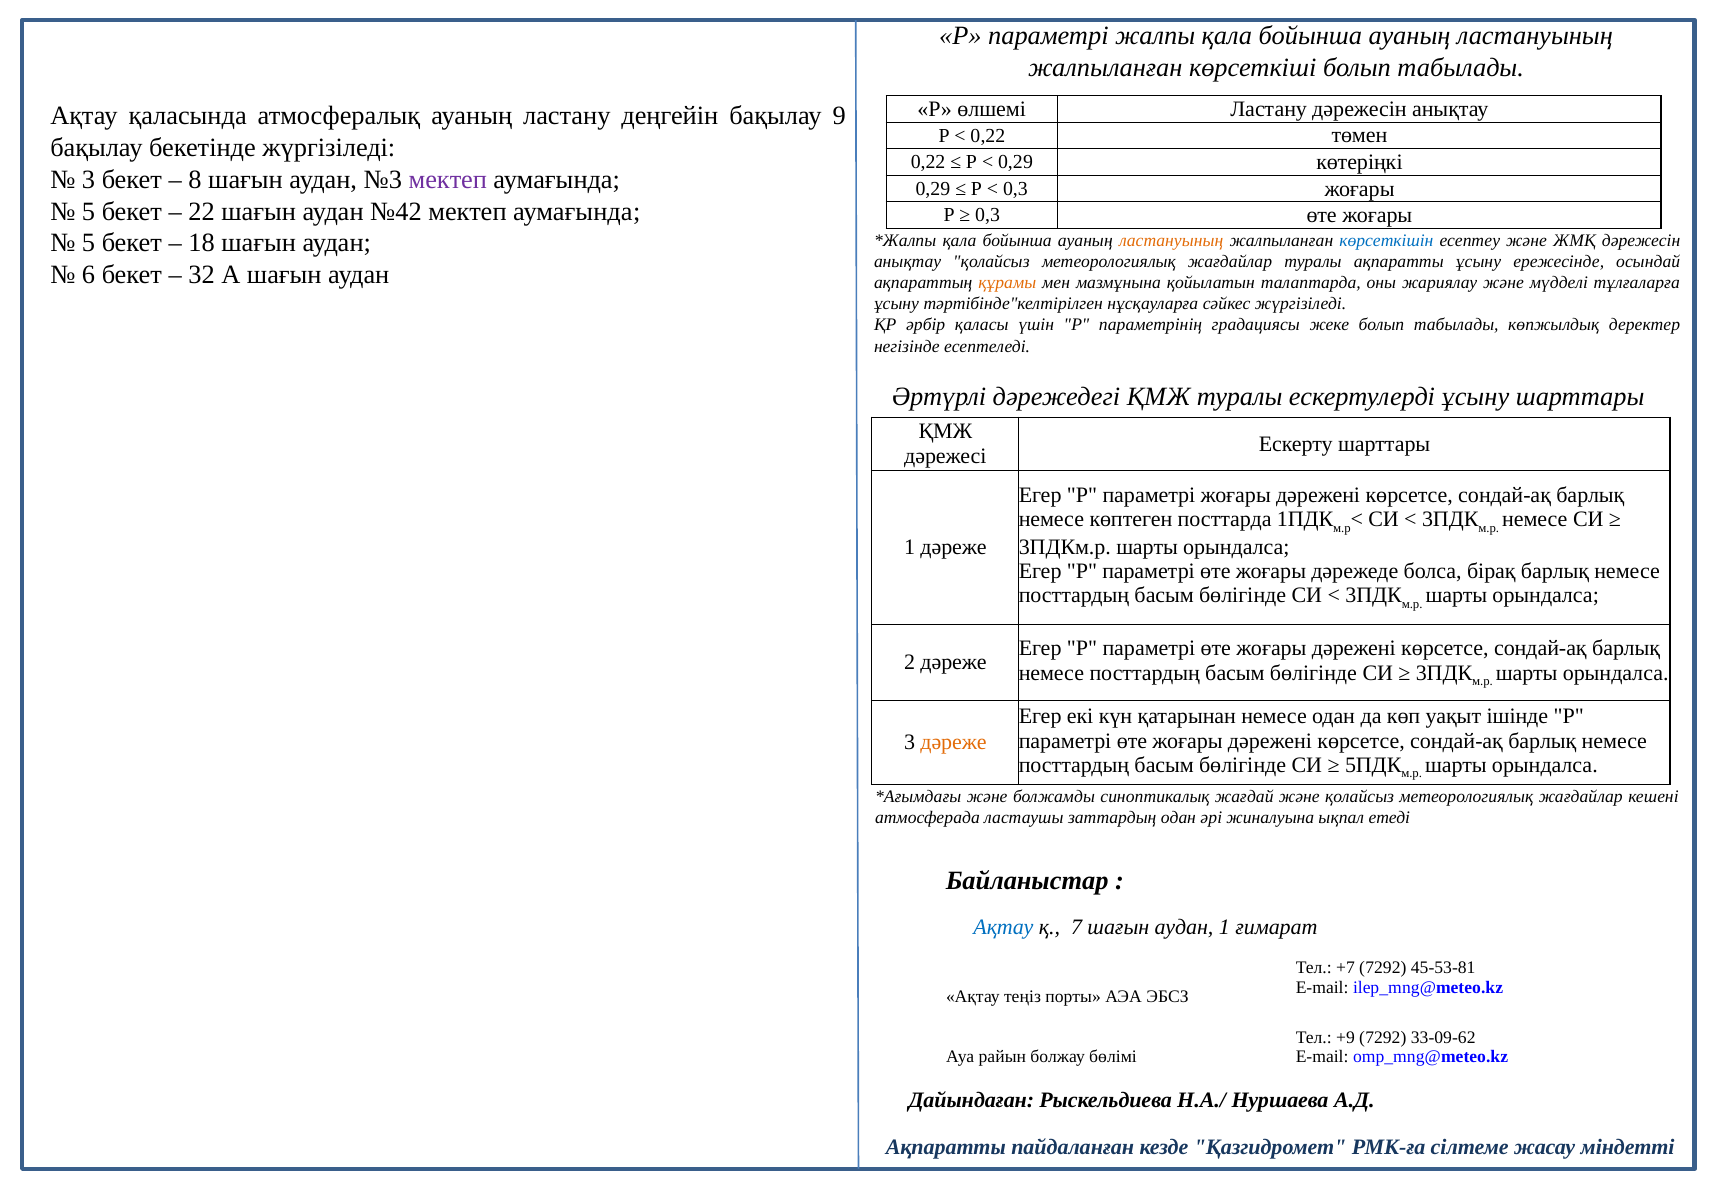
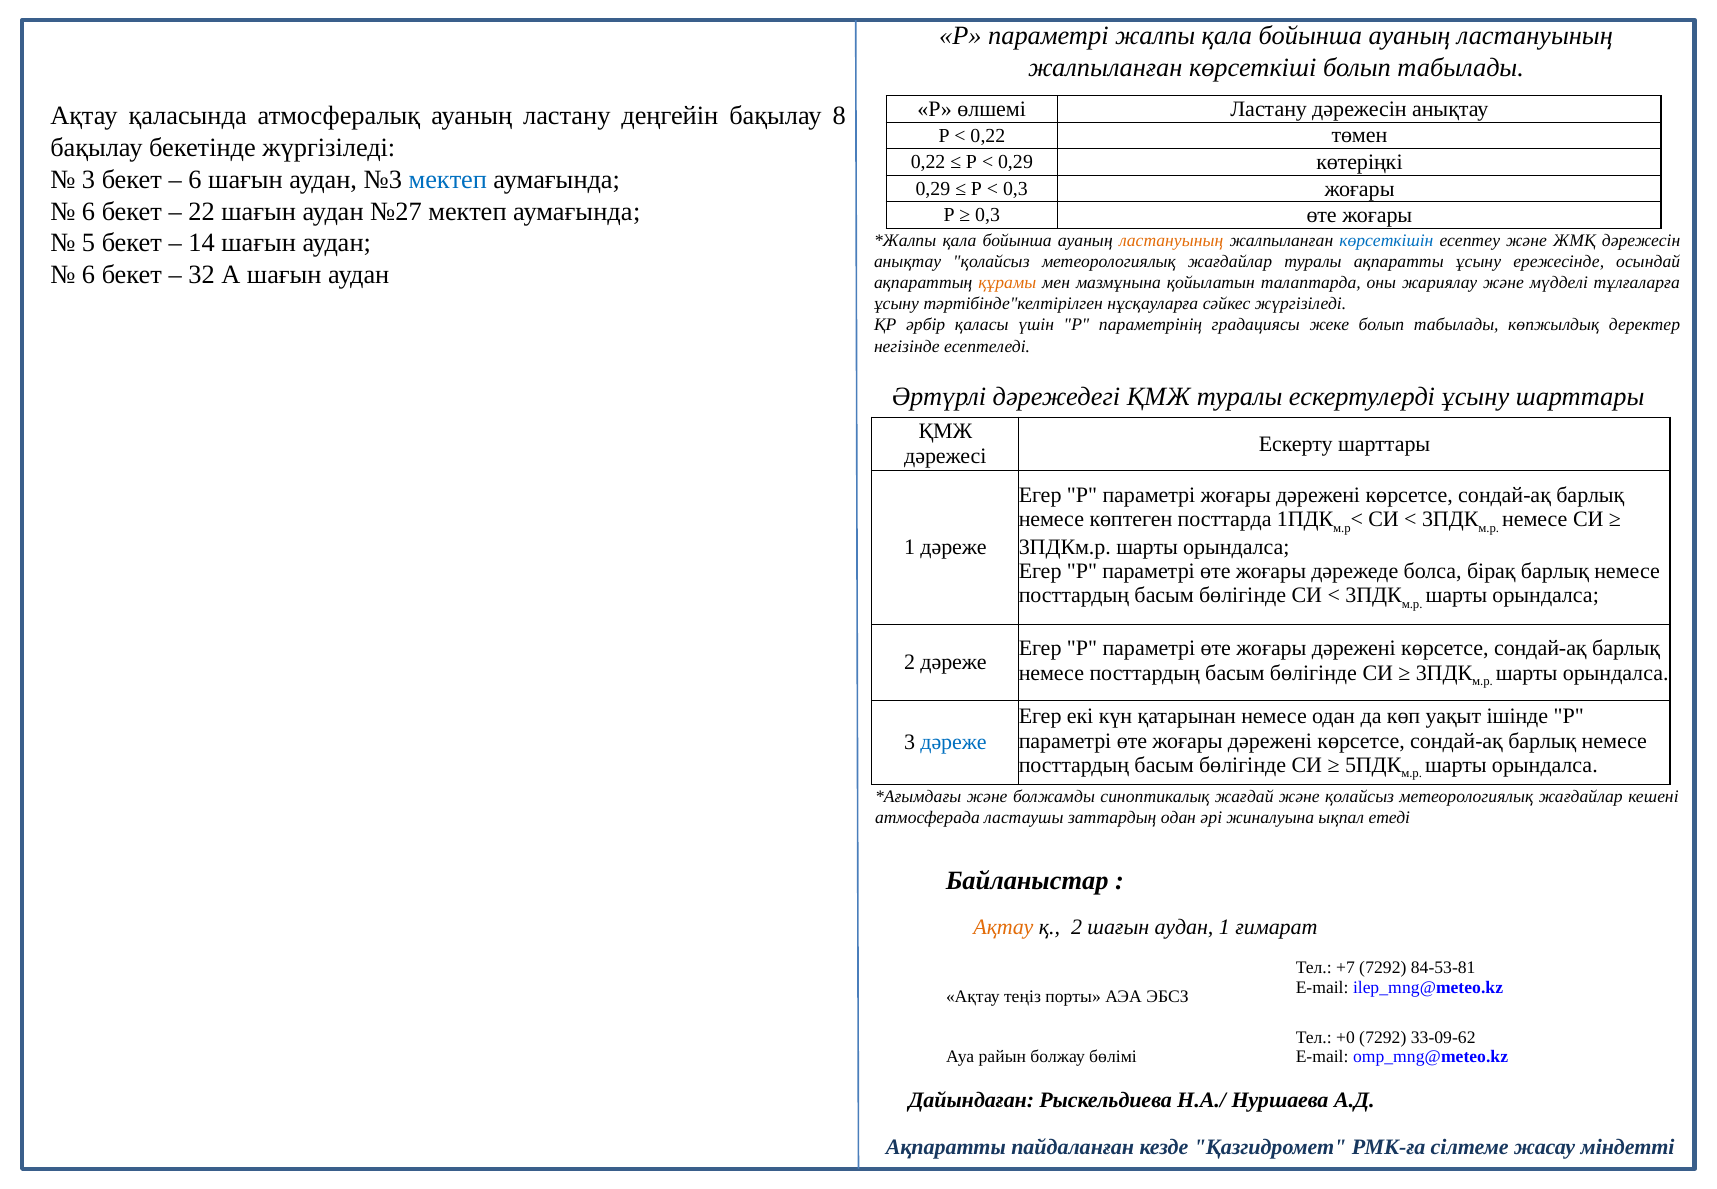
9: 9 -> 8
8 at (195, 180): 8 -> 6
мектеп at (448, 180) colour: purple -> blue
5 at (89, 211): 5 -> 6
№42: №42 -> №27
18: 18 -> 14
дәреже at (954, 742) colour: orange -> blue
Ақтау at (1003, 927) colour: blue -> orange
қ 7: 7 -> 2
45-53-81: 45-53-81 -> 84-53-81
+9: +9 -> +0
